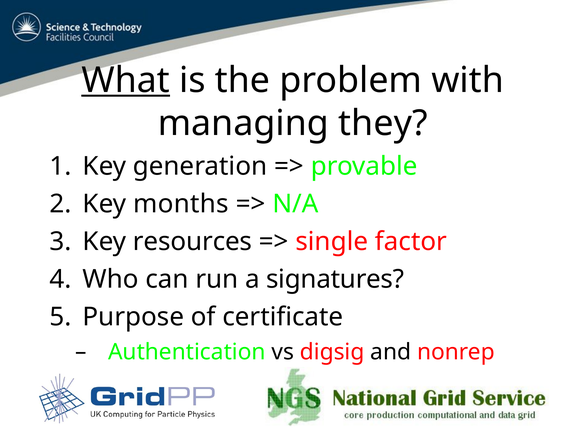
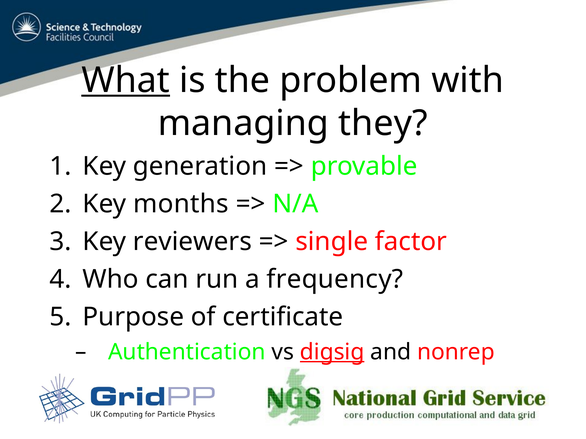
resources: resources -> reviewers
signatures: signatures -> frequency
digsig underline: none -> present
